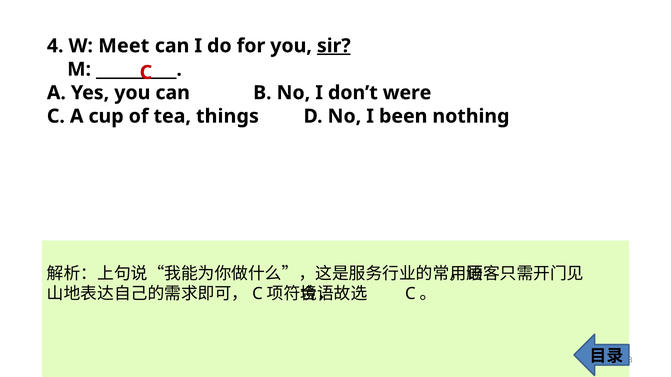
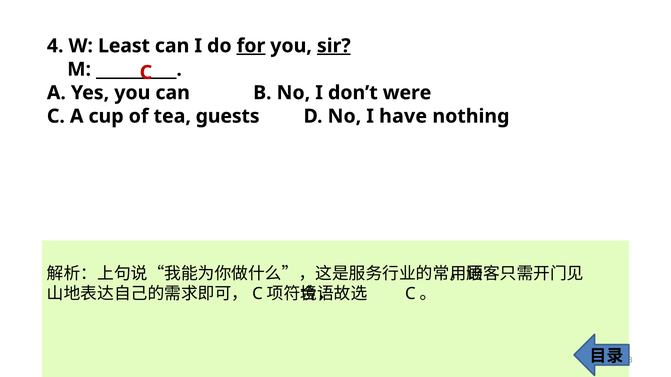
Meet: Meet -> Least
for underline: none -> present
things: things -> guests
been: been -> have
